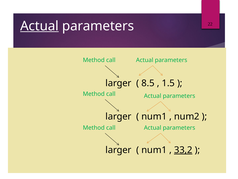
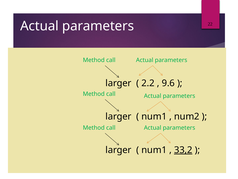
Actual at (39, 26) underline: present -> none
8.5: 8.5 -> 2.2
1.5: 1.5 -> 9.6
